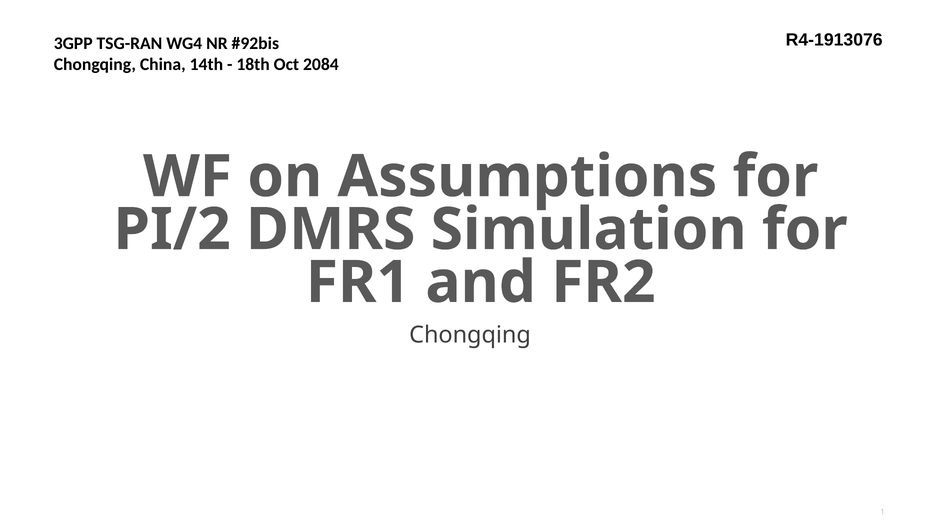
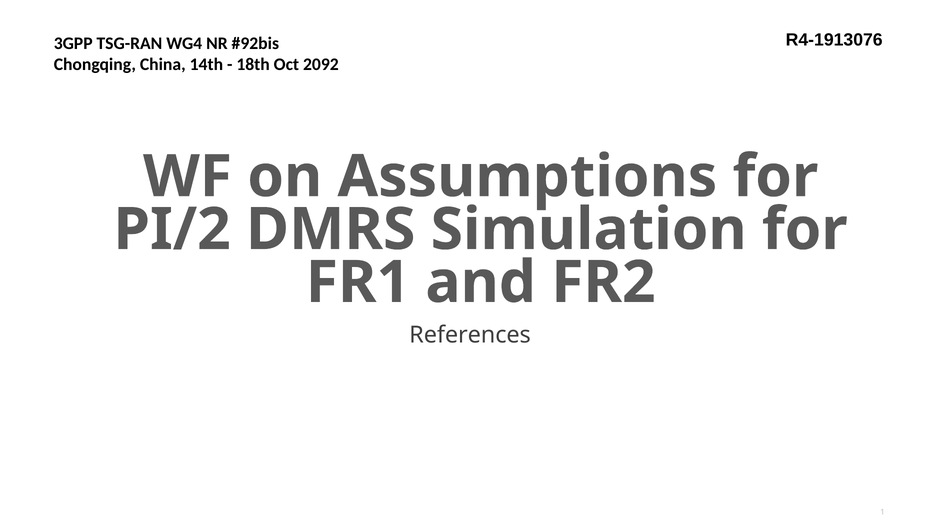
2084: 2084 -> 2092
Chongqing at (470, 335): Chongqing -> References
